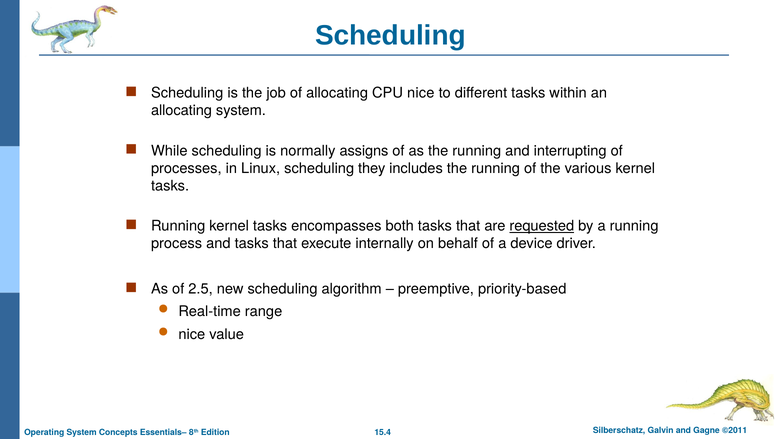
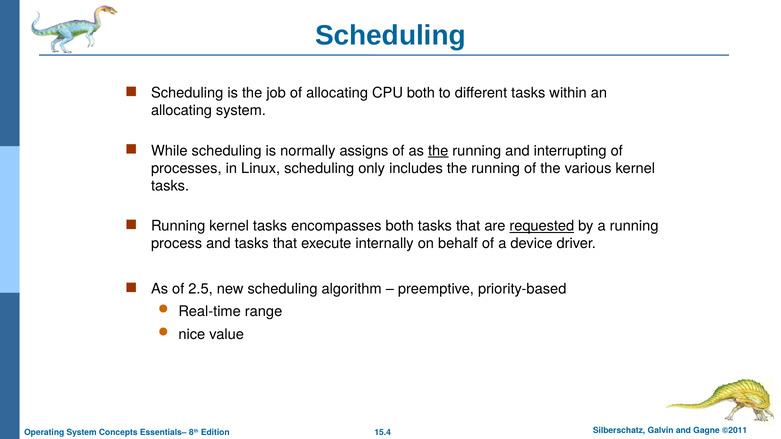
CPU nice: nice -> both
the at (438, 151) underline: none -> present
they: they -> only
